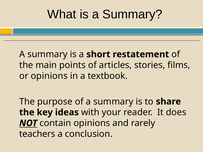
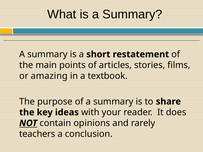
or opinions: opinions -> amazing
